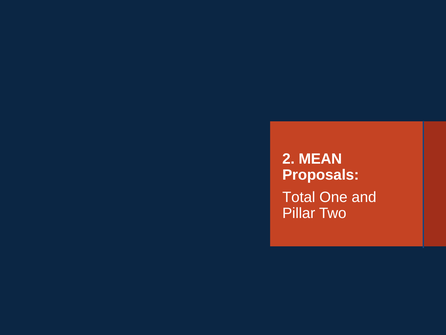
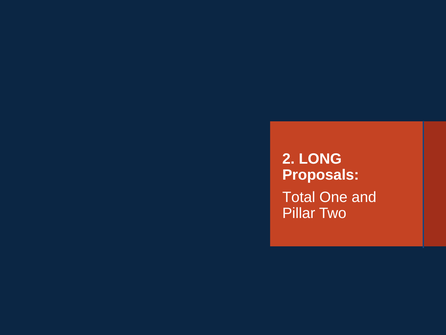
MEAN: MEAN -> LONG
